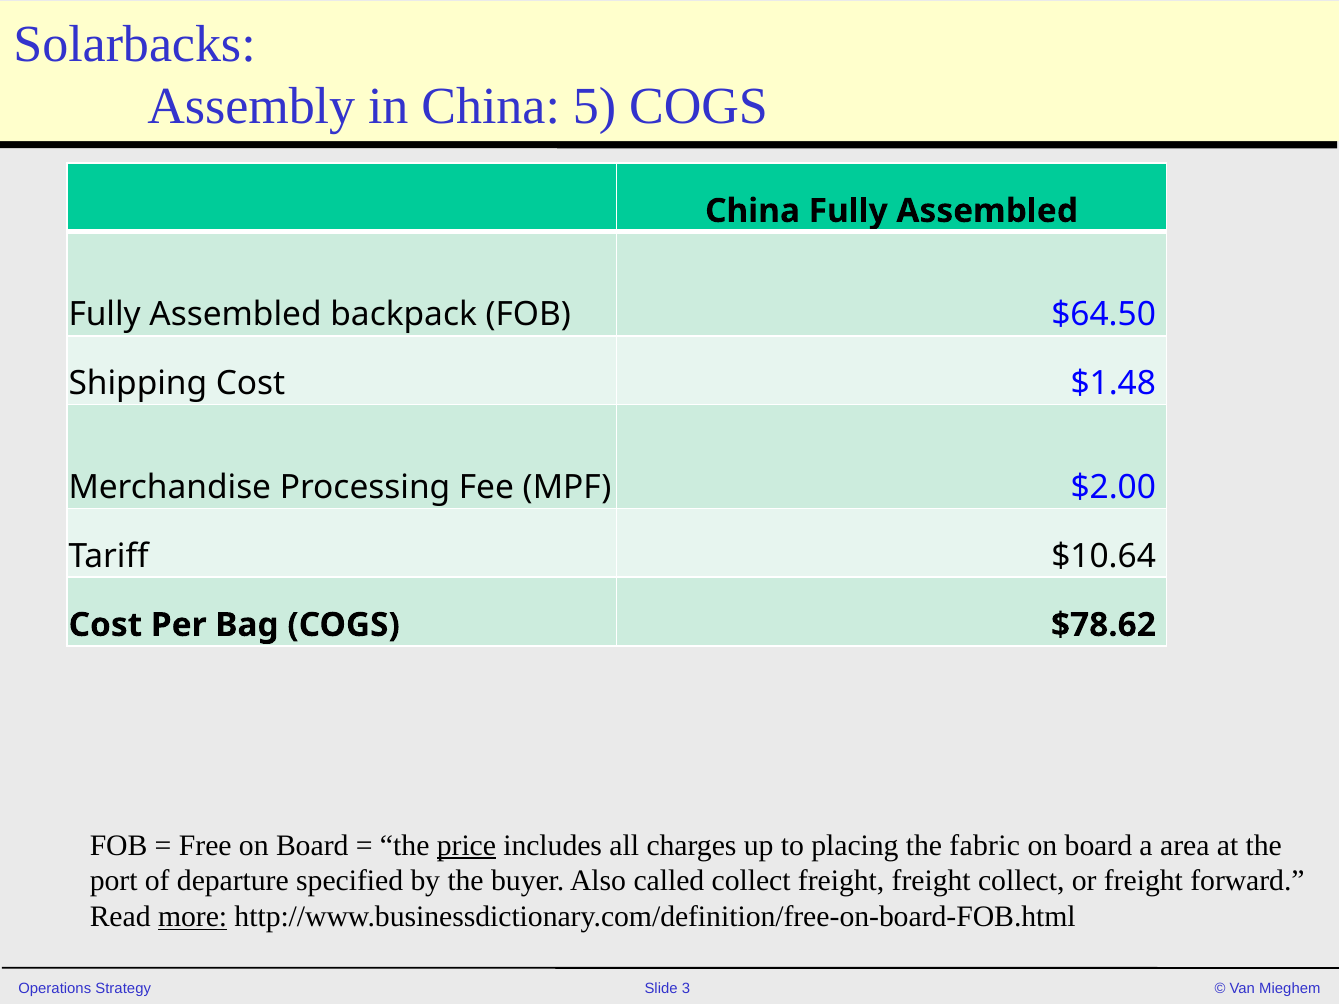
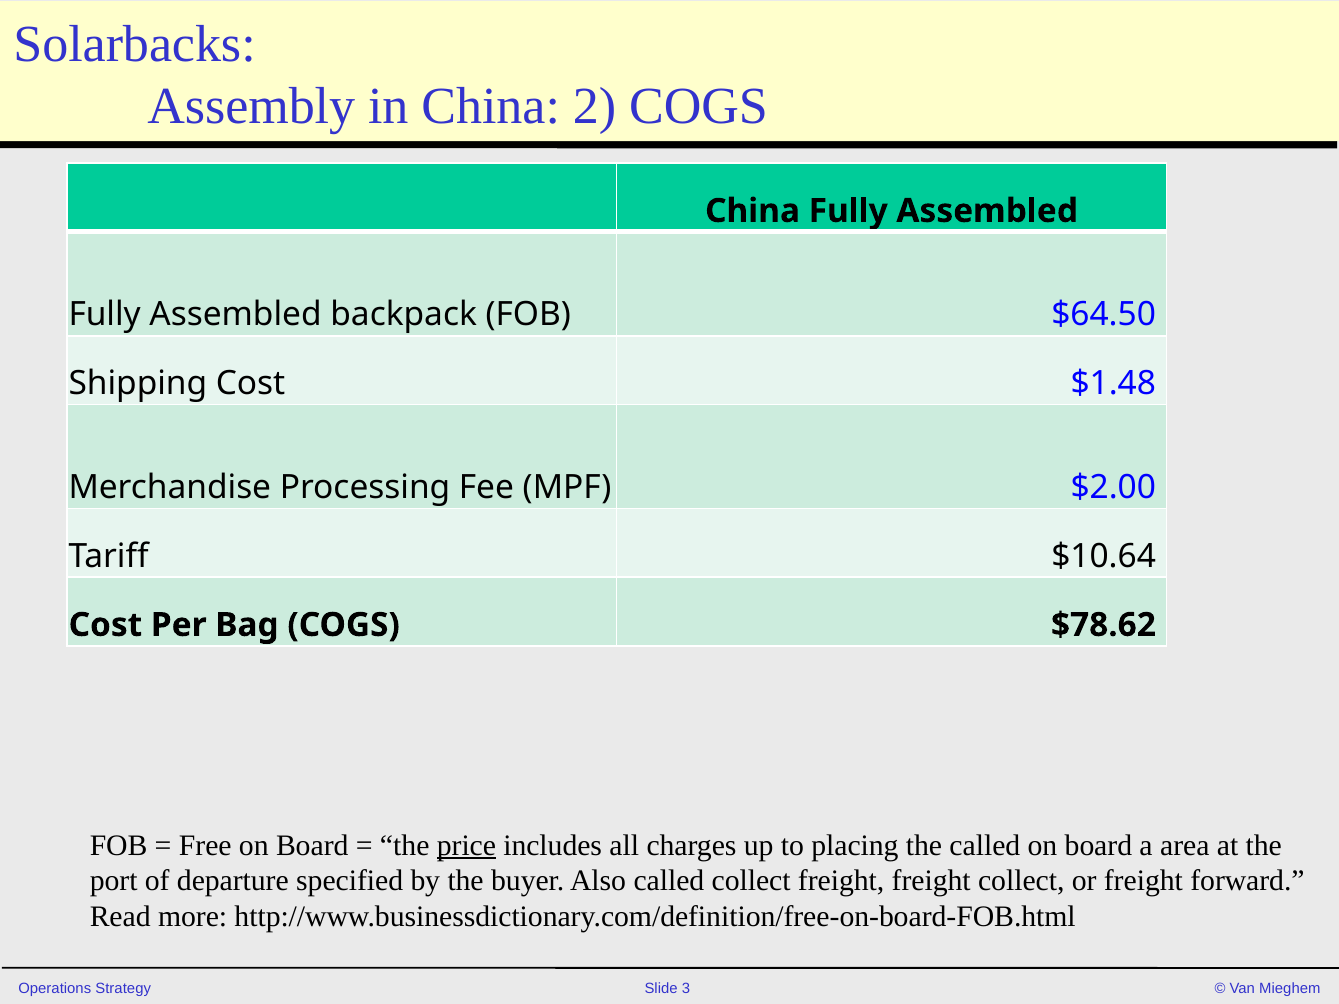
5: 5 -> 2
the fabric: fabric -> called
more underline: present -> none
